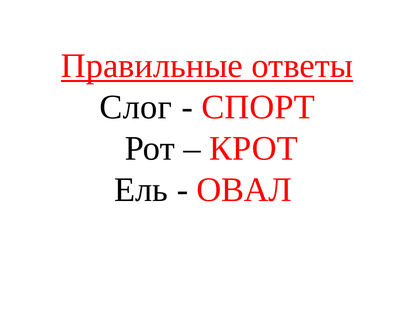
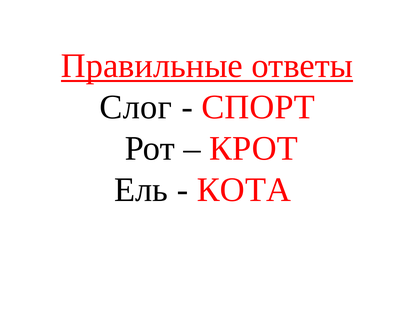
ОВАЛ: ОВАЛ -> КОТА
